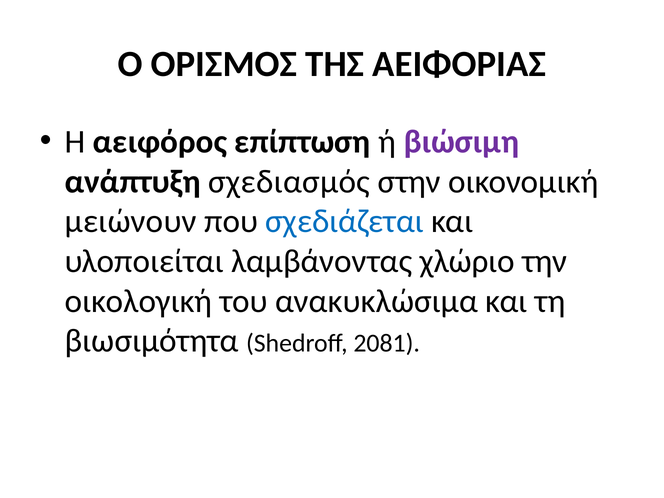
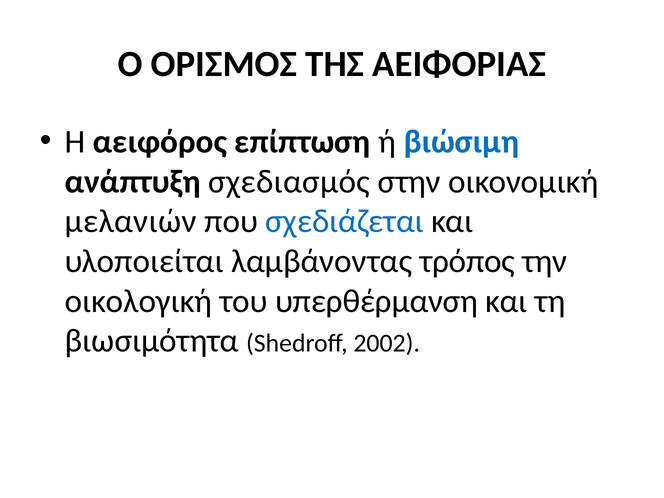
βιώσιμη colour: purple -> blue
μειώνουν: μειώνουν -> μελανιών
χλώριο: χλώριο -> τρόπος
ανακυκλώσιμα: ανακυκλώσιμα -> υπερθέρμανση
2081: 2081 -> 2002
